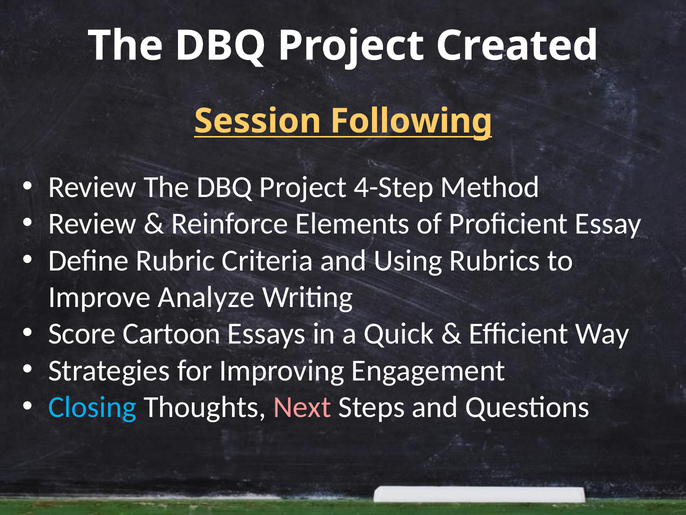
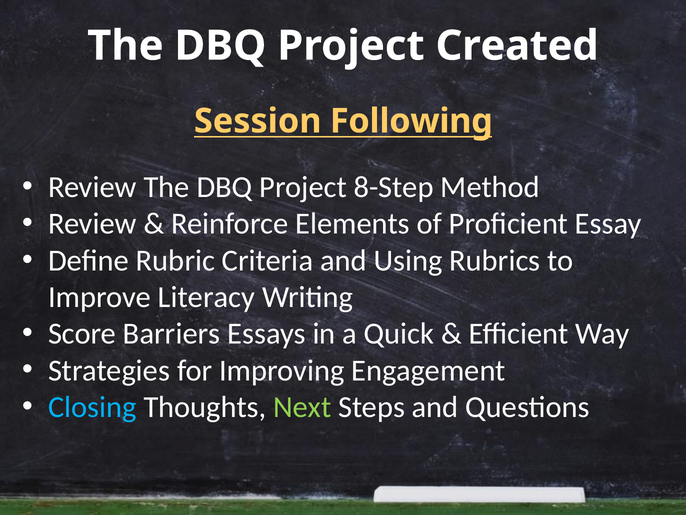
4-Step: 4-Step -> 8-Step
Analyze: Analyze -> Literacy
Cartoon: Cartoon -> Barriers
Next colour: pink -> light green
